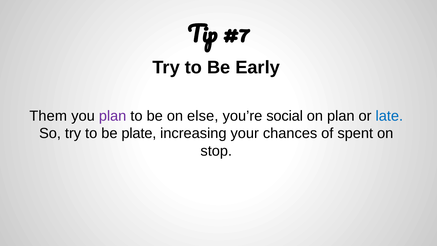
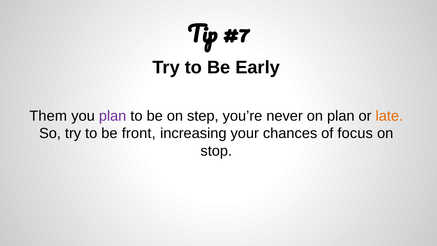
else: else -> step
social: social -> never
late colour: blue -> orange
plate: plate -> front
spent: spent -> focus
